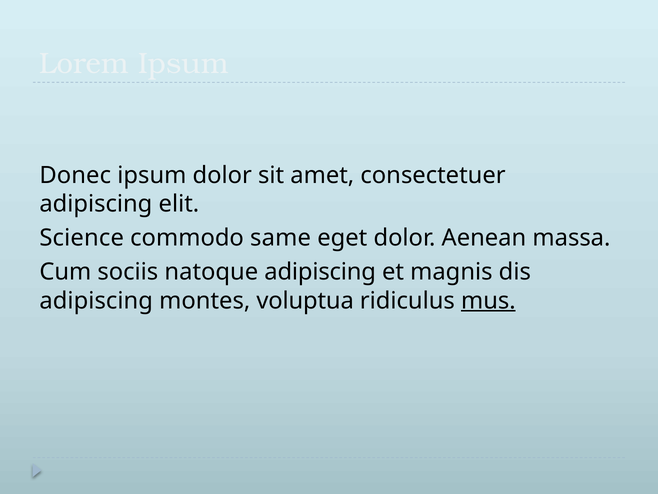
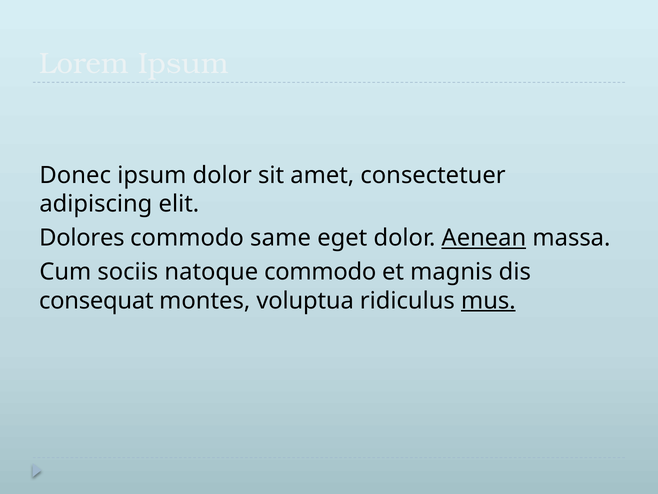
Science: Science -> Dolores
Aenean underline: none -> present
natoque adipiscing: adipiscing -> commodo
adipiscing at (96, 300): adipiscing -> consequat
